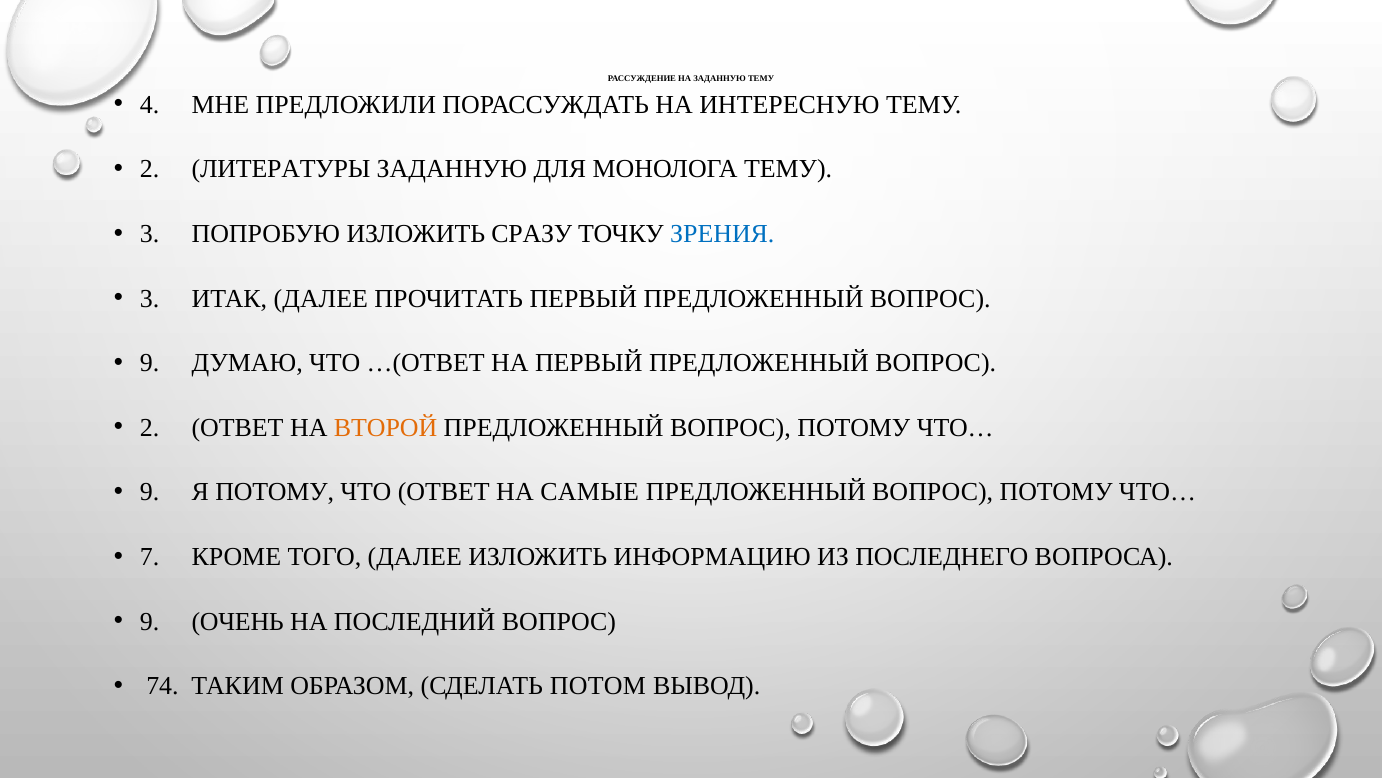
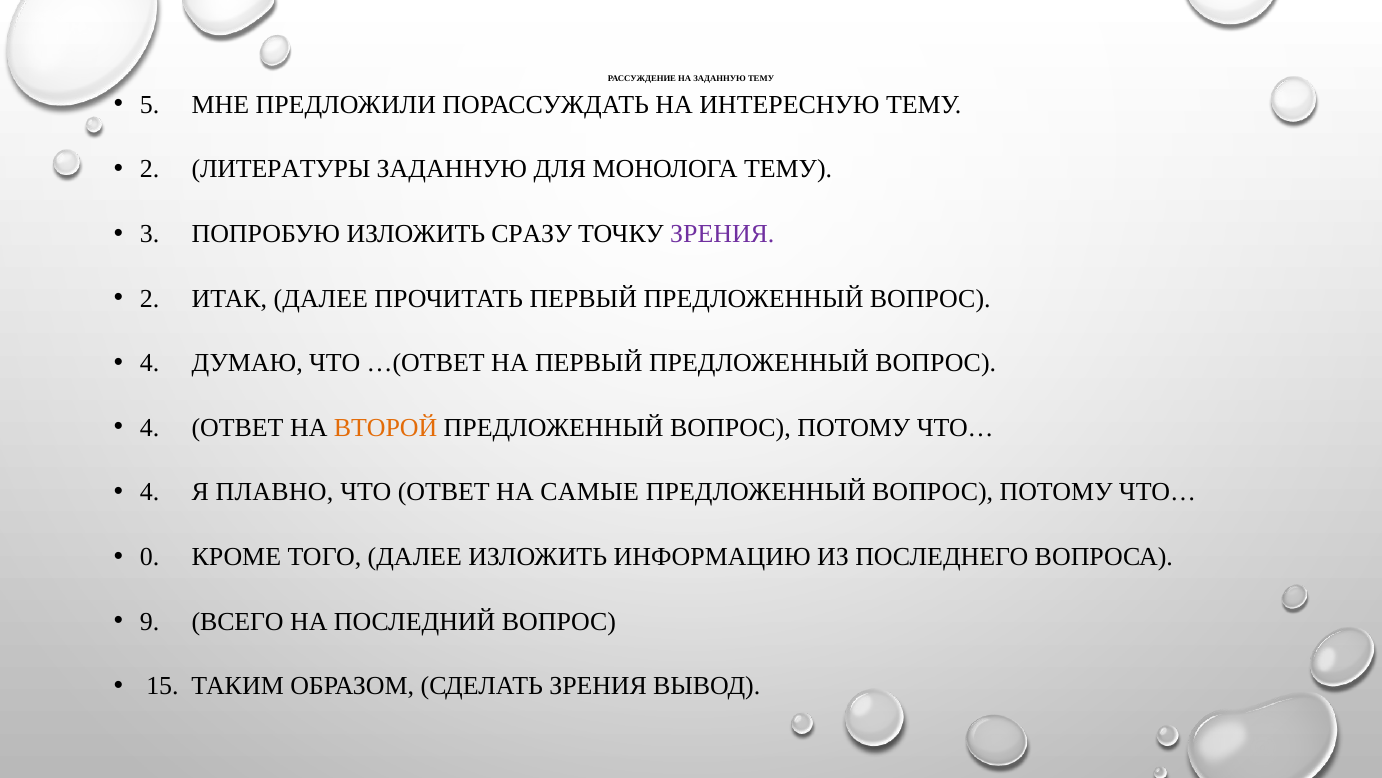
4: 4 -> 5
ЗРЕНИЯ at (722, 234) colour: blue -> purple
3 at (150, 298): 3 -> 2
9 at (150, 363): 9 -> 4
2 at (150, 427): 2 -> 4
9 at (150, 492): 9 -> 4
Я ПОТОМУ: ПОТОМУ -> ПЛАВНО
7: 7 -> 0
ОЧЕНЬ: ОЧЕНЬ -> ВСЕГО
74: 74 -> 15
СДЕЛАТЬ ПОТОМ: ПОТОМ -> ЗРЕНИЯ
